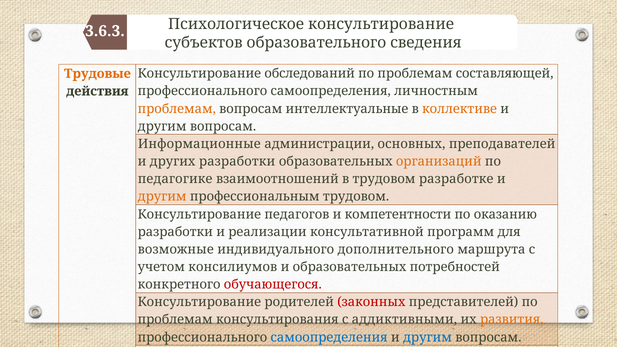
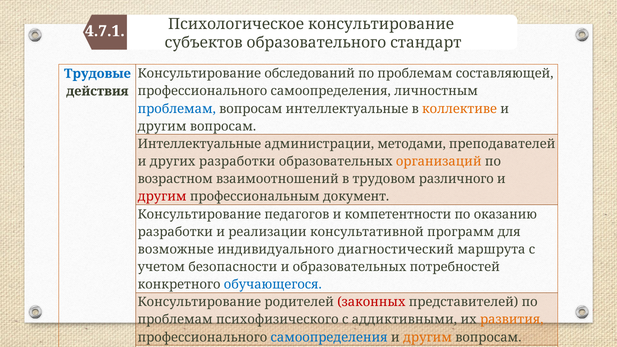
3.6.3: 3.6.3 -> 4.7.1
сведения: сведения -> стандарт
Трудовые colour: orange -> blue
проблемам at (177, 109) colour: orange -> blue
Информационные at (199, 144): Информационные -> Интеллектуальные
основных: основных -> методами
педагогике: педагогике -> возрастном
разработке: разработке -> различного
другим at (162, 197) colour: orange -> red
профессиональным трудовом: трудовом -> документ
дополнительного: дополнительного -> диагностический
консилиумов: консилиумов -> безопасности
обучающегося colour: red -> blue
консультирования: консультирования -> психофизического
другим at (427, 337) colour: blue -> orange
